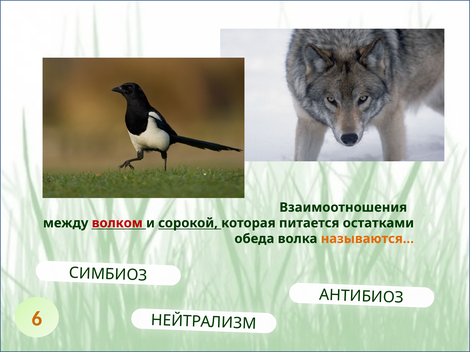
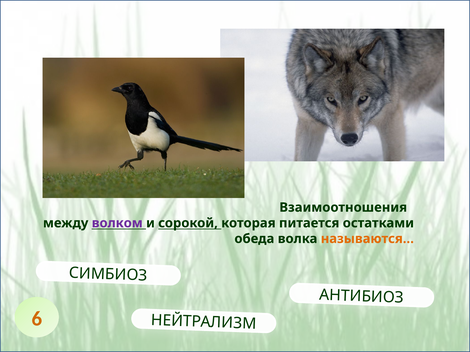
волком colour: red -> purple
